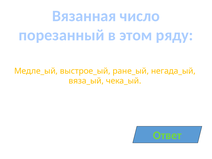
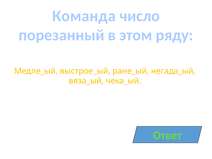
Вязанная: Вязанная -> Команда
